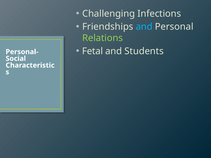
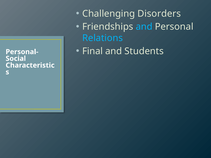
Infections: Infections -> Disorders
Relations colour: light green -> light blue
Fetal: Fetal -> Final
